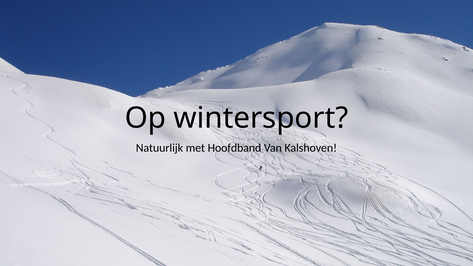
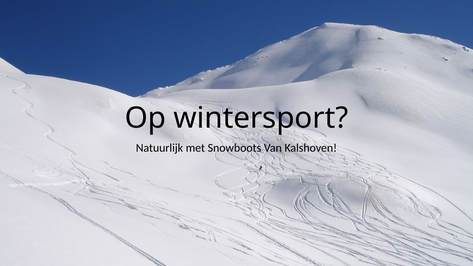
Hoofdband: Hoofdband -> Snowboots
